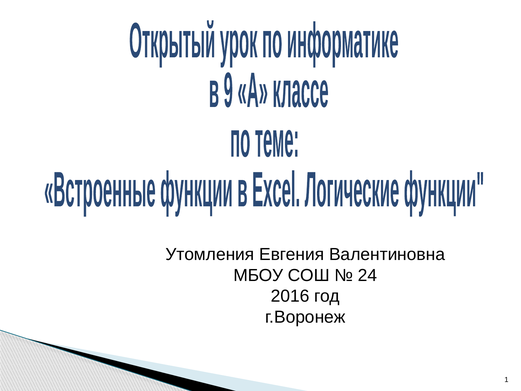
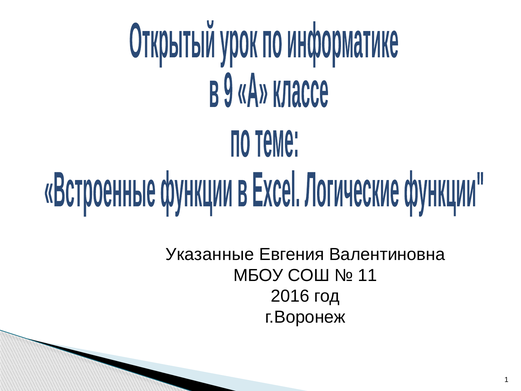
Утомления: Утомления -> Указанные
24: 24 -> 11
